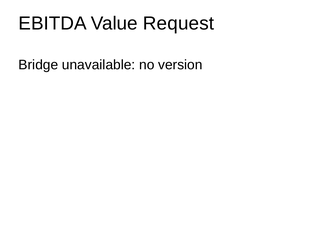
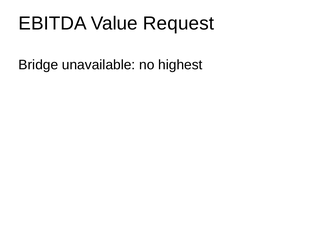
version: version -> highest
